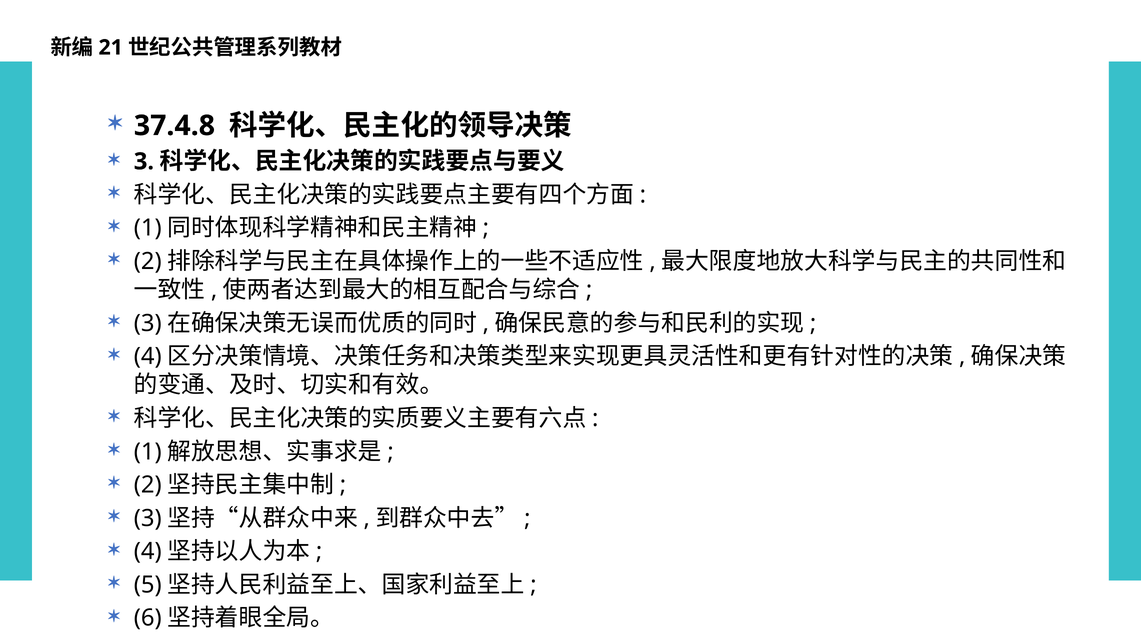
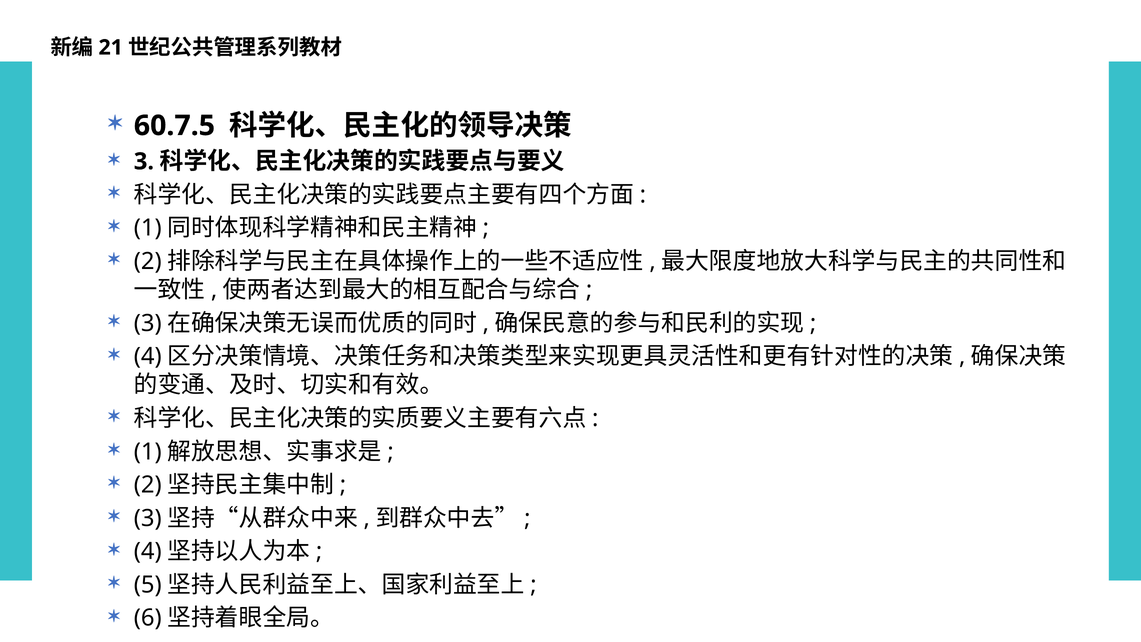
37.4.8: 37.4.8 -> 60.7.5
